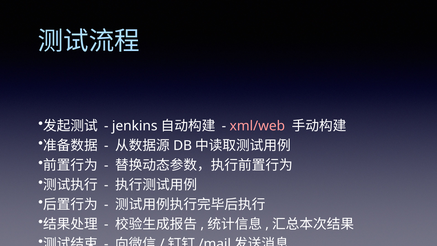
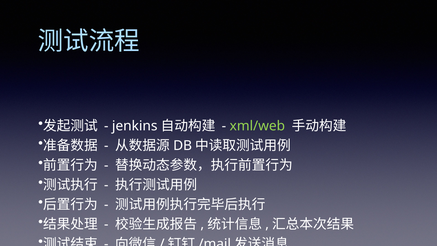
xml/web colour: pink -> light green
